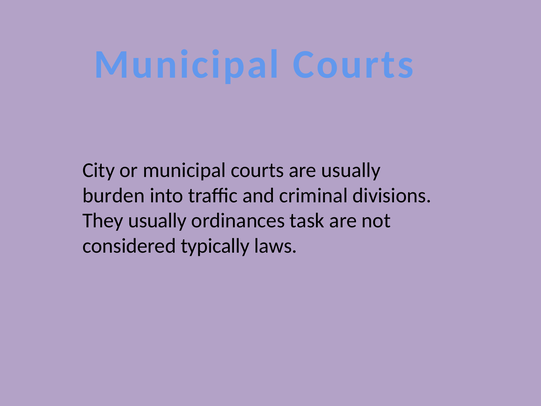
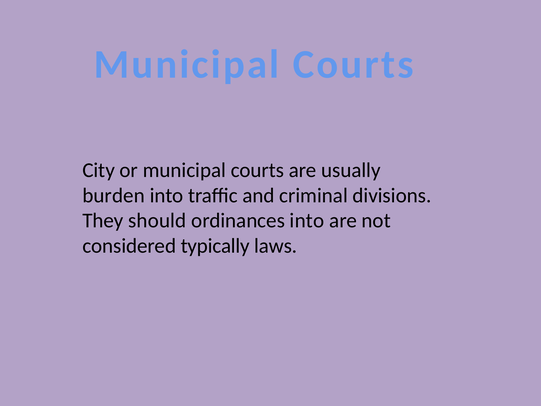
They usually: usually -> should
ordinances task: task -> into
